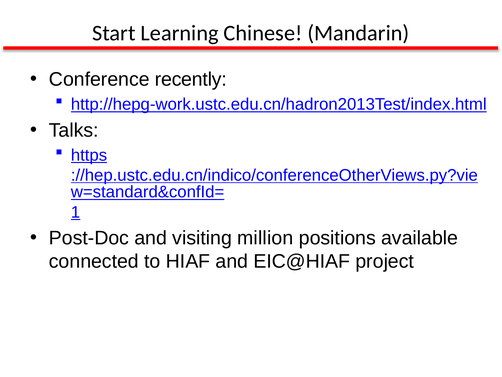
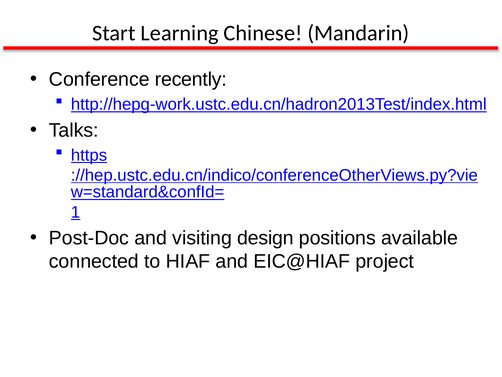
million: million -> design
